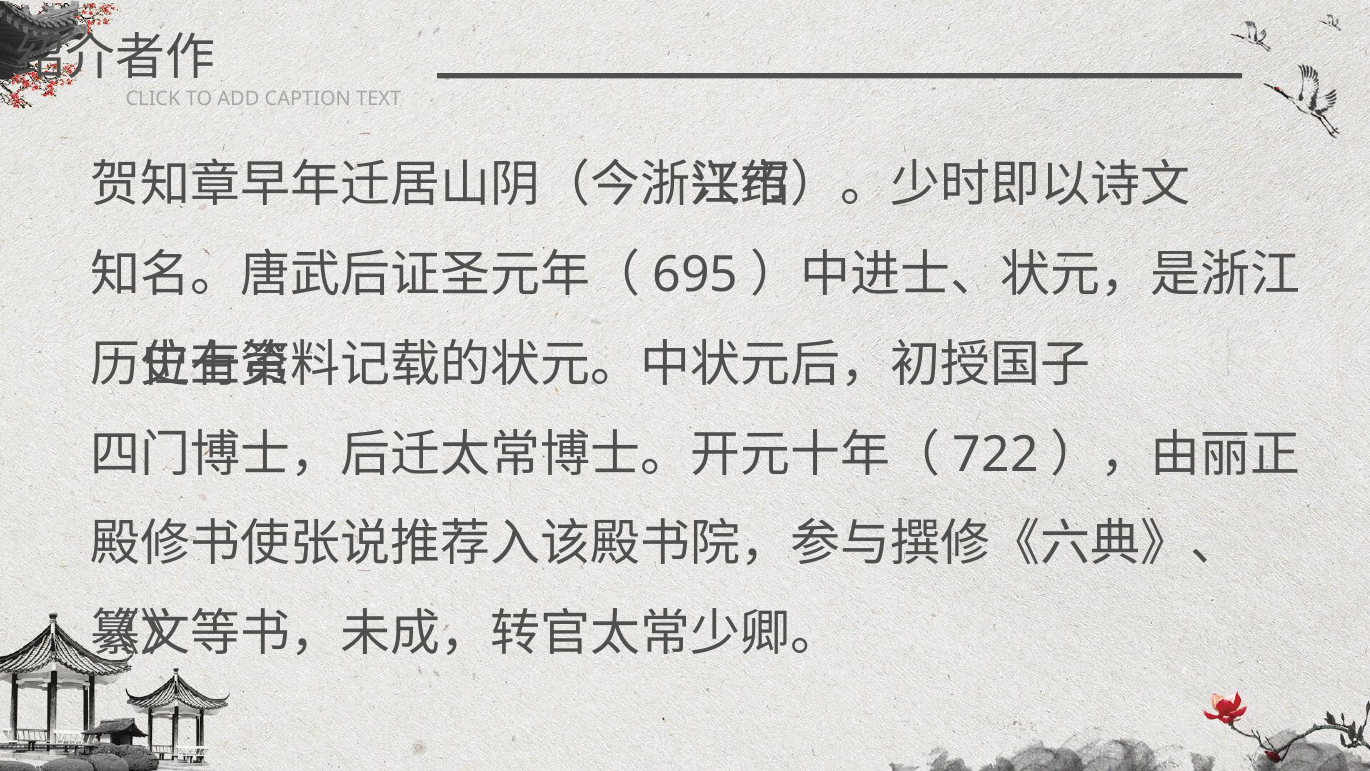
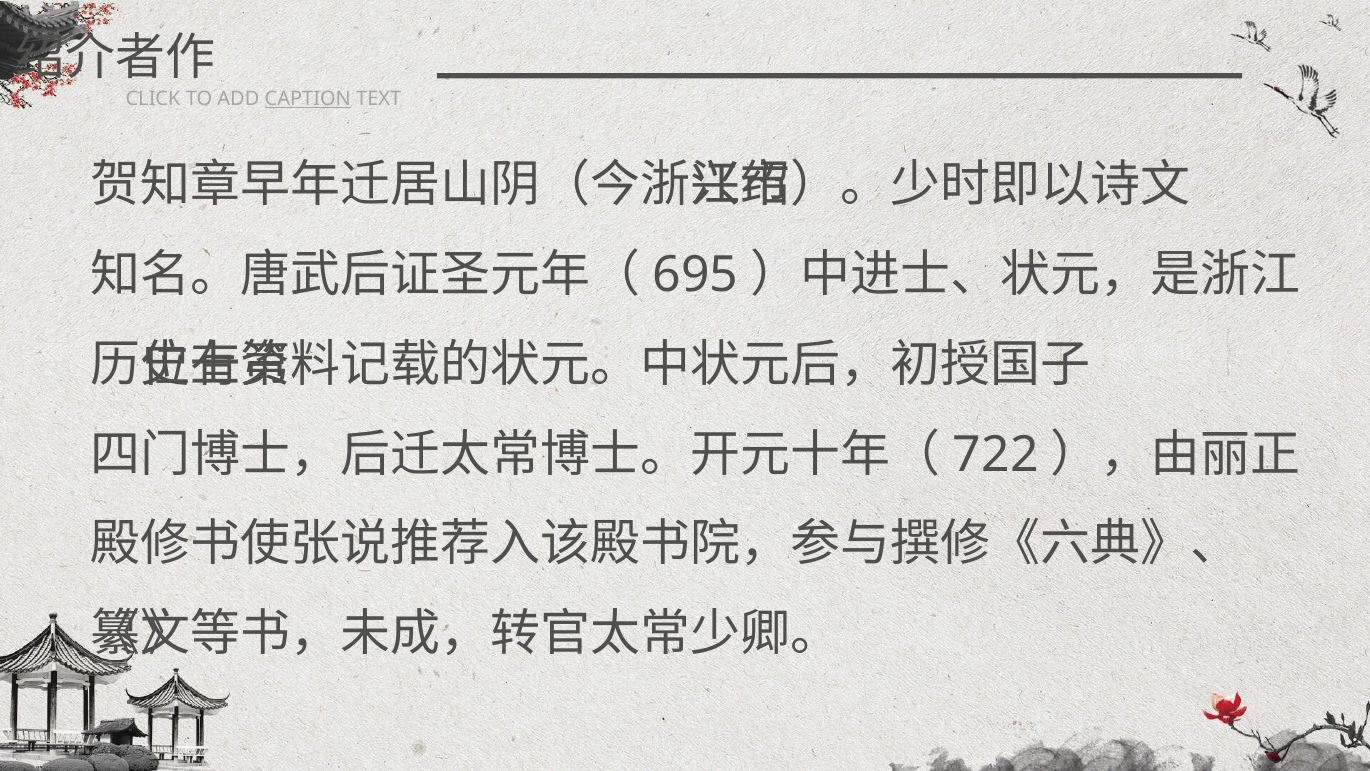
CAPTION underline: none -> present
